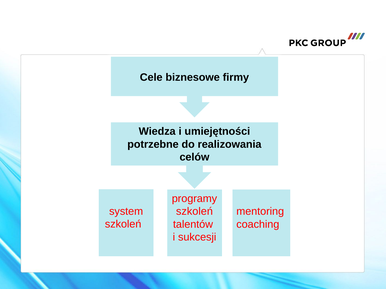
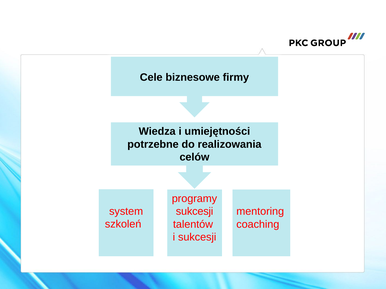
szkoleń at (194, 212): szkoleń -> sukcesji
